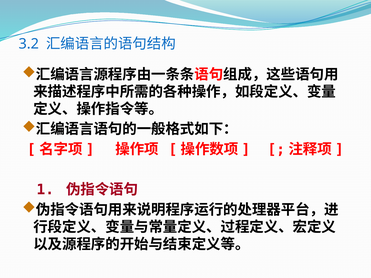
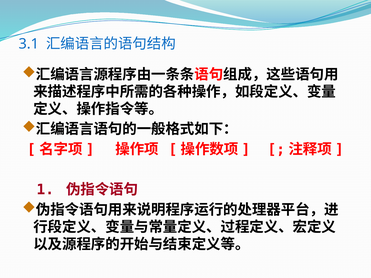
3.2: 3.2 -> 3.1
